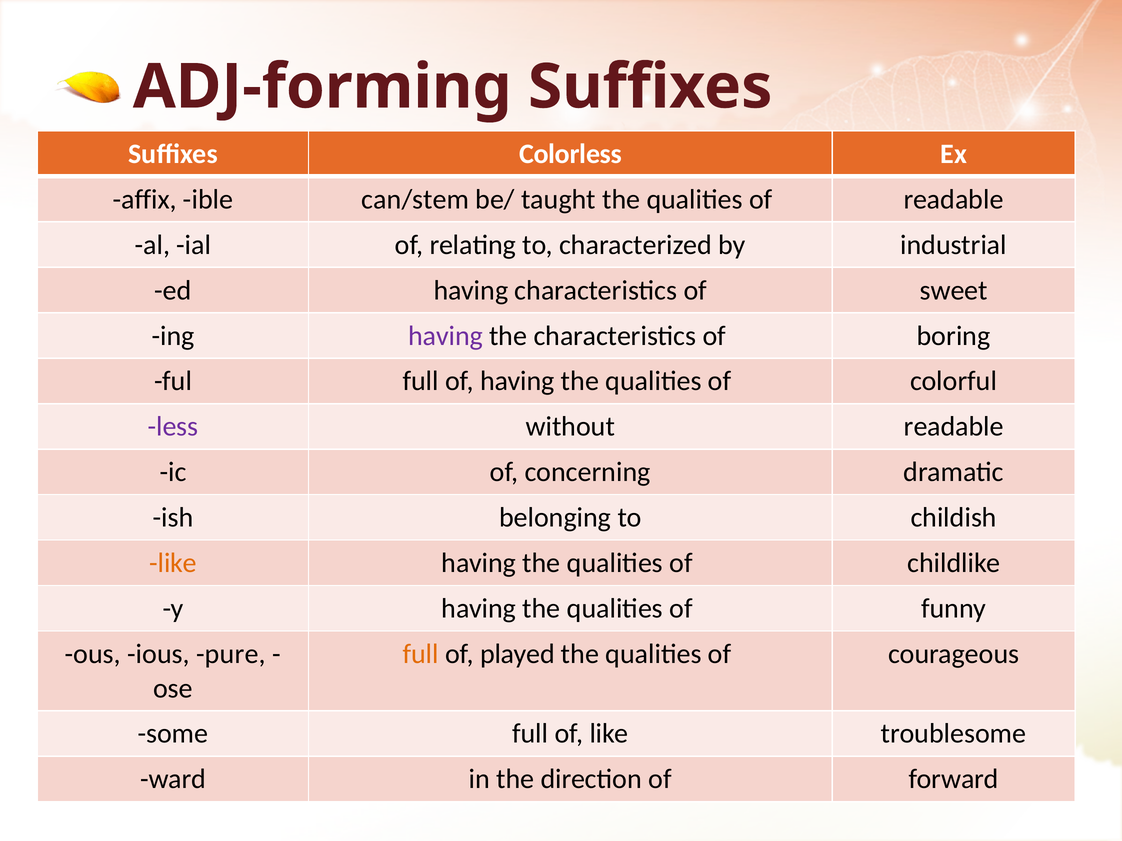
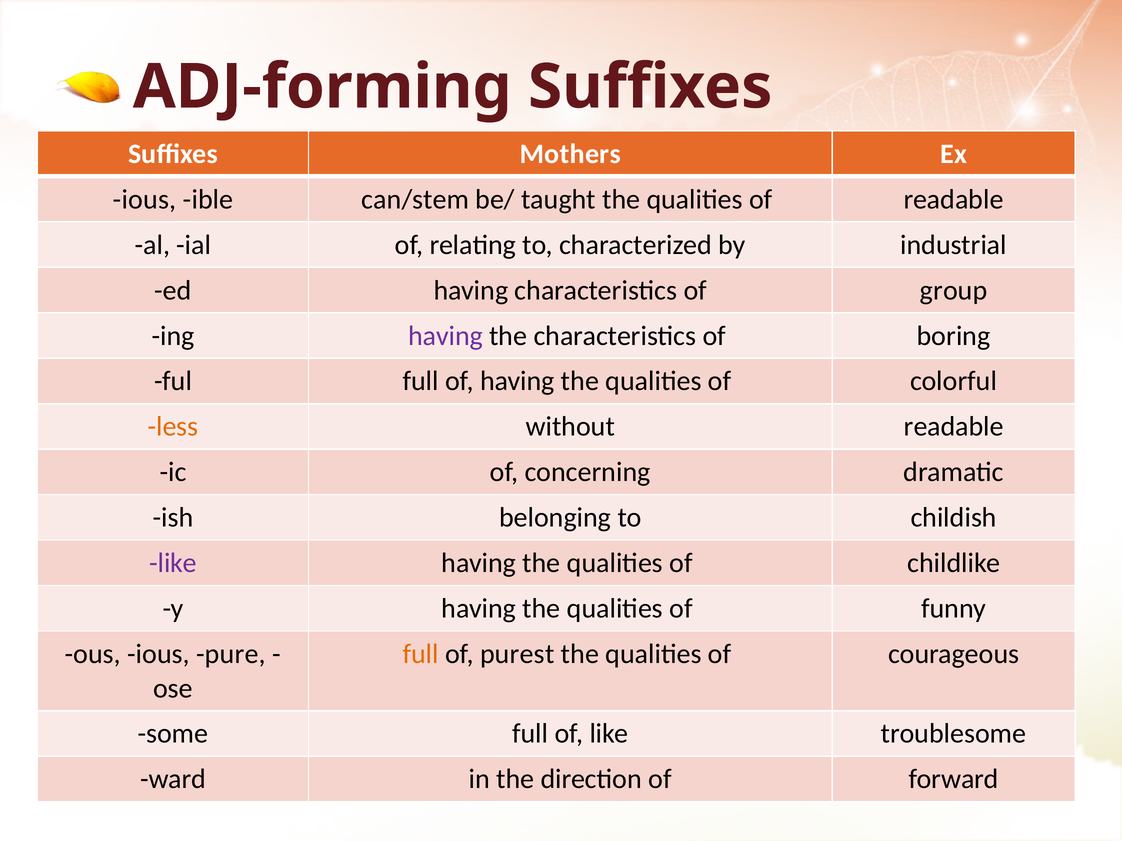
Colorless: Colorless -> Mothers
affix at (145, 199): affix -> ious
sweet: sweet -> group
less colour: purple -> orange
like at (173, 563) colour: orange -> purple
played: played -> purest
